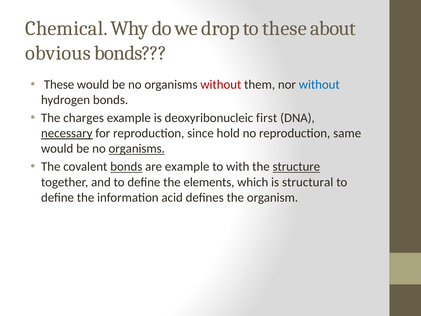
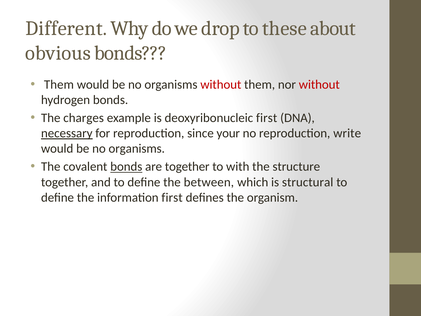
Chemical: Chemical -> Different
These at (59, 84): These -> Them
without at (319, 84) colour: blue -> red
hold: hold -> your
same: same -> write
organisms at (137, 149) underline: present -> none
are example: example -> together
structure underline: present -> none
elements: elements -> between
information acid: acid -> first
